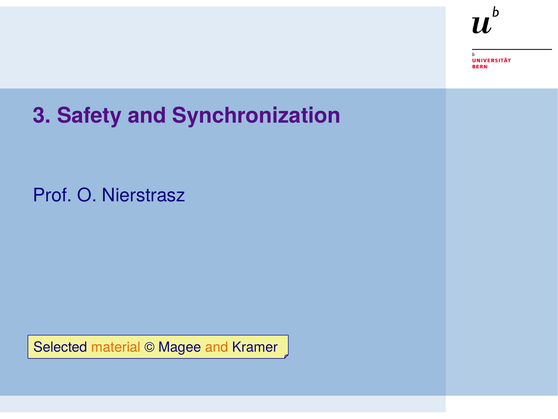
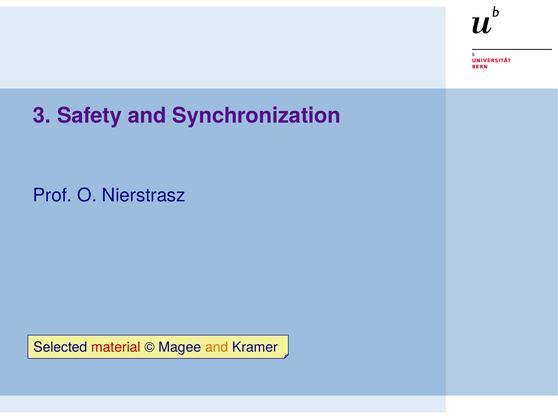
material colour: orange -> red
